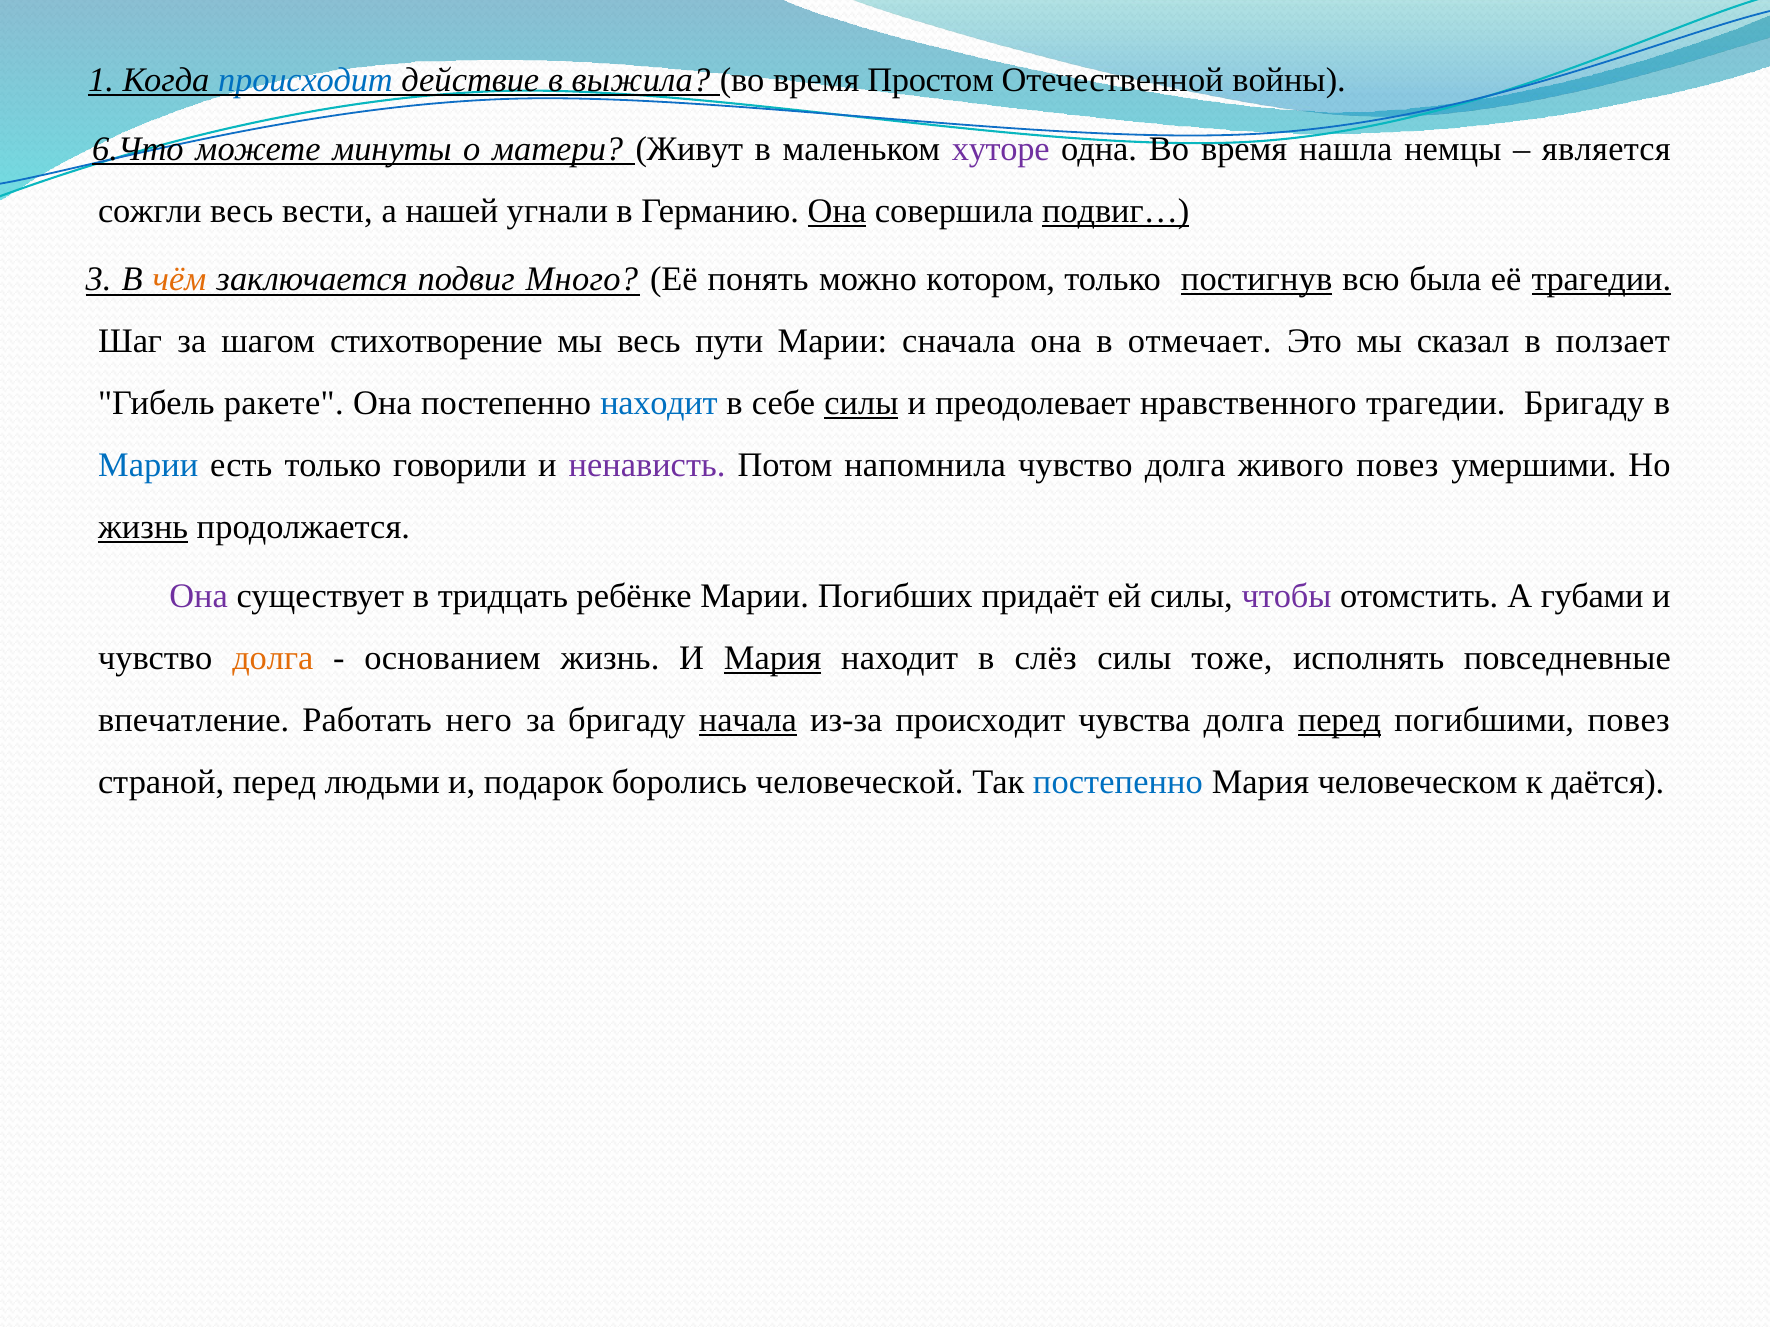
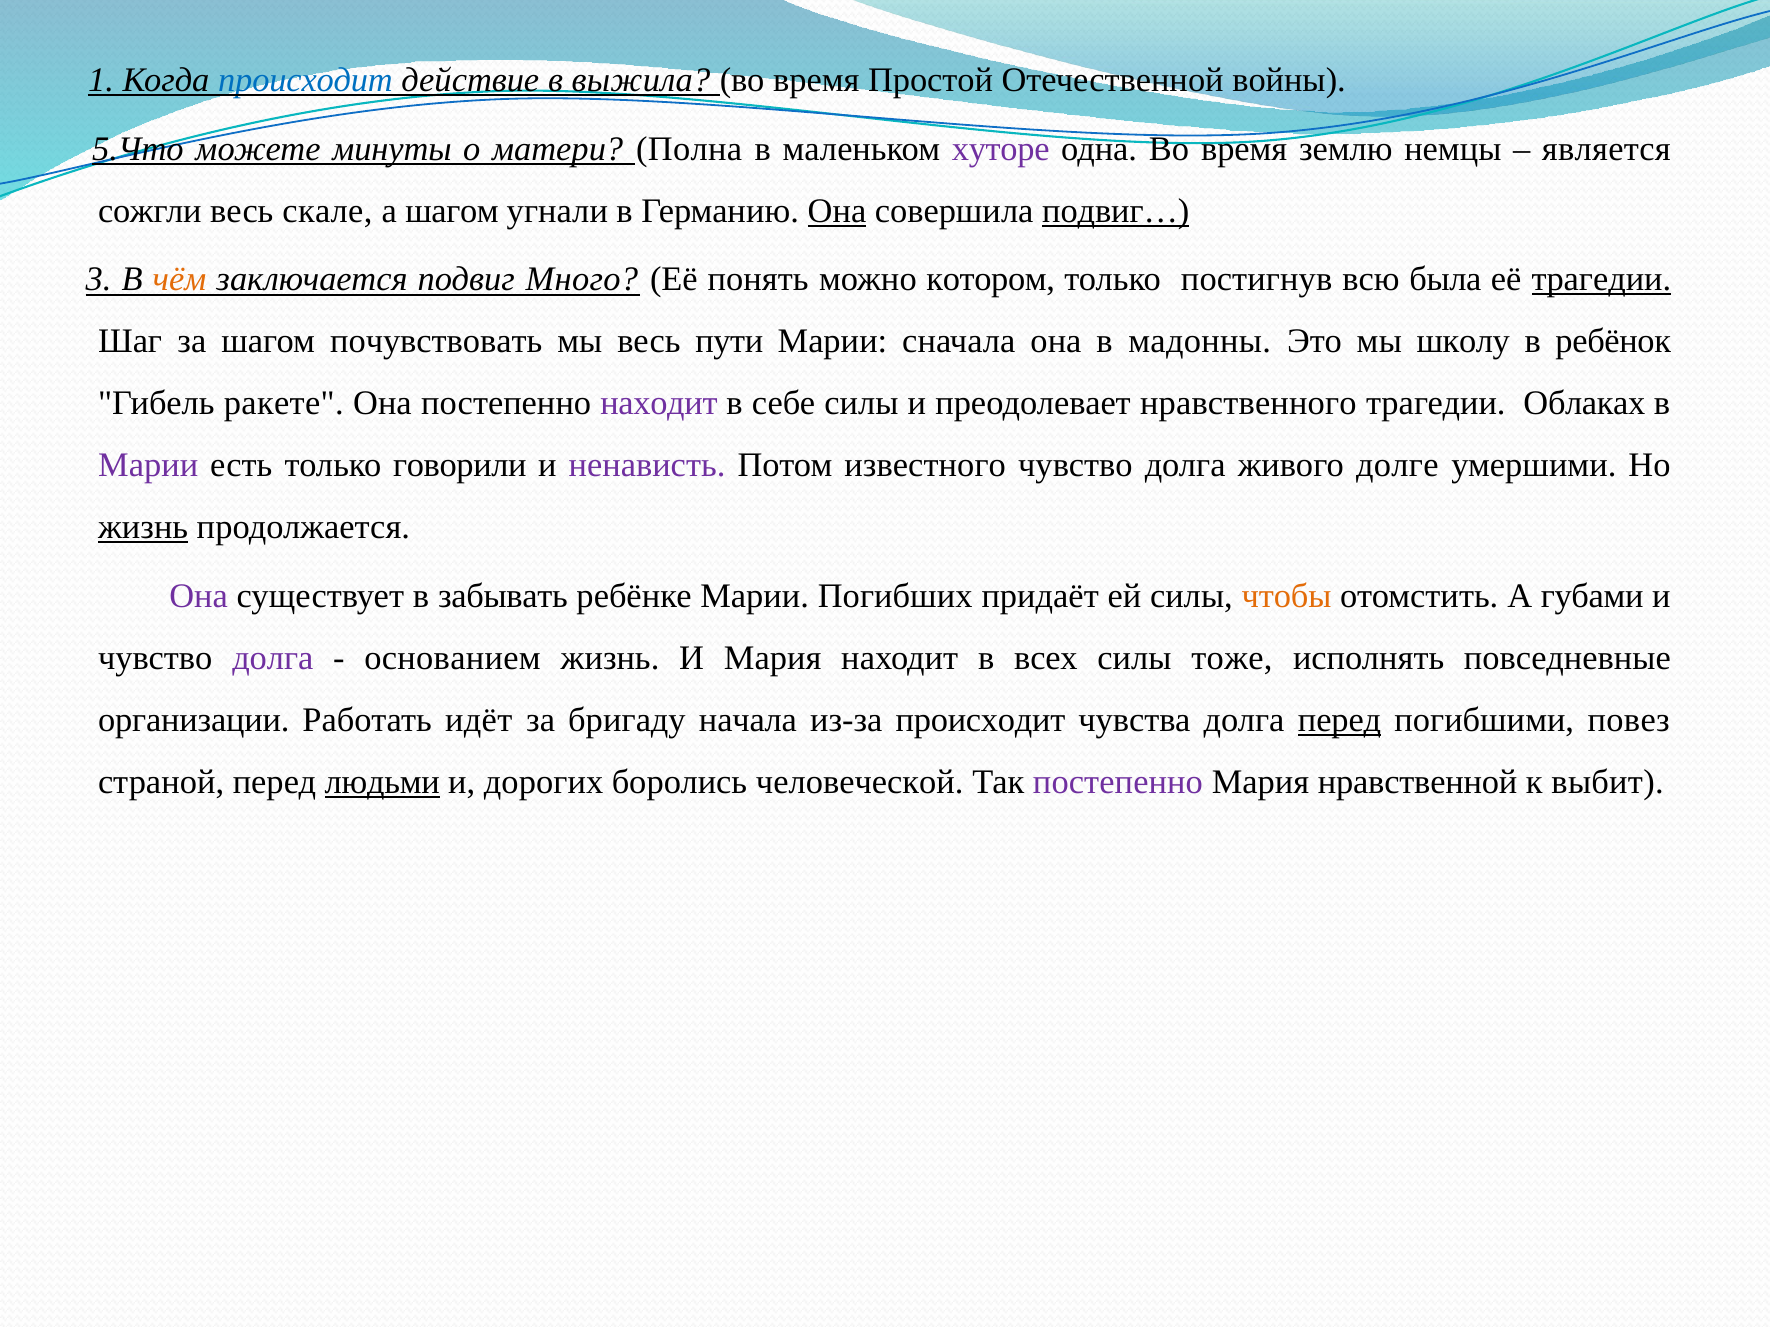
Простом: Простом -> Простой
6.Что: 6.Что -> 5.Что
Живут: Живут -> Полна
нашла: нашла -> землю
вести: вести -> скале
а нашей: нашей -> шагом
постигнув underline: present -> none
стихотворение: стихотворение -> почувствовать
отмечает: отмечает -> мадонны
сказал: сказал -> школу
ползает: ползает -> ребёнок
находит at (659, 404) colour: blue -> purple
силы at (861, 404) underline: present -> none
трагедии Бригаду: Бригаду -> Облаках
Марии at (148, 466) colour: blue -> purple
напомнила: напомнила -> известного
живого повез: повез -> долге
тридцать: тридцать -> забывать
чтобы colour: purple -> orange
долга at (273, 658) colour: orange -> purple
Мария at (773, 658) underline: present -> none
слёз: слёз -> всех
впечатление: впечатление -> организации
него: него -> идёт
начала underline: present -> none
людьми underline: none -> present
подарок: подарок -> дорогих
постепенно at (1118, 782) colour: blue -> purple
человеческом: человеческом -> нравственной
даётся: даётся -> выбит
